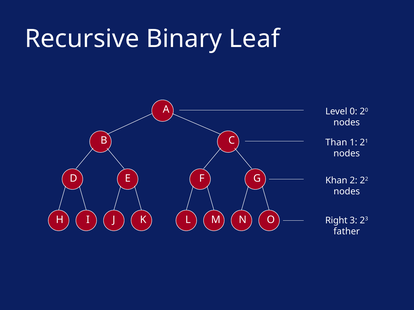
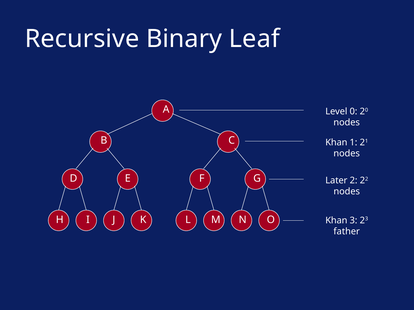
Than at (336, 143): Than -> Khan
Khan: Khan -> Later
Right at (336, 221): Right -> Khan
